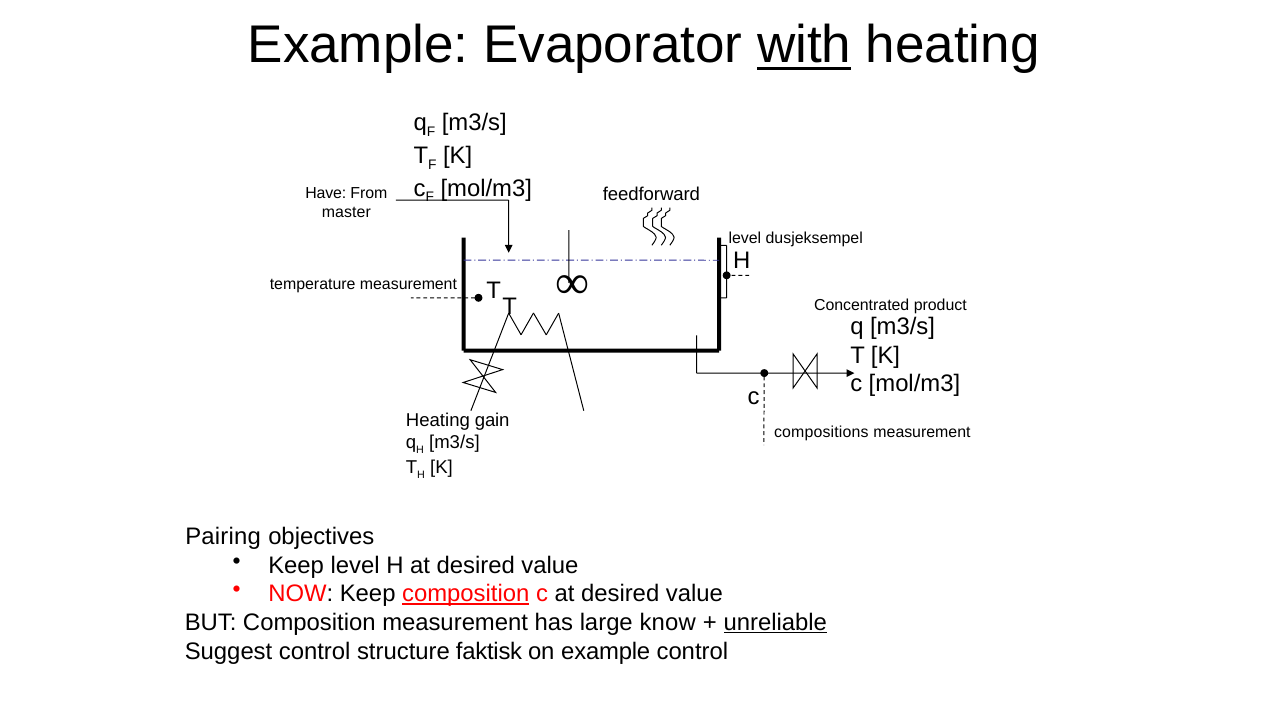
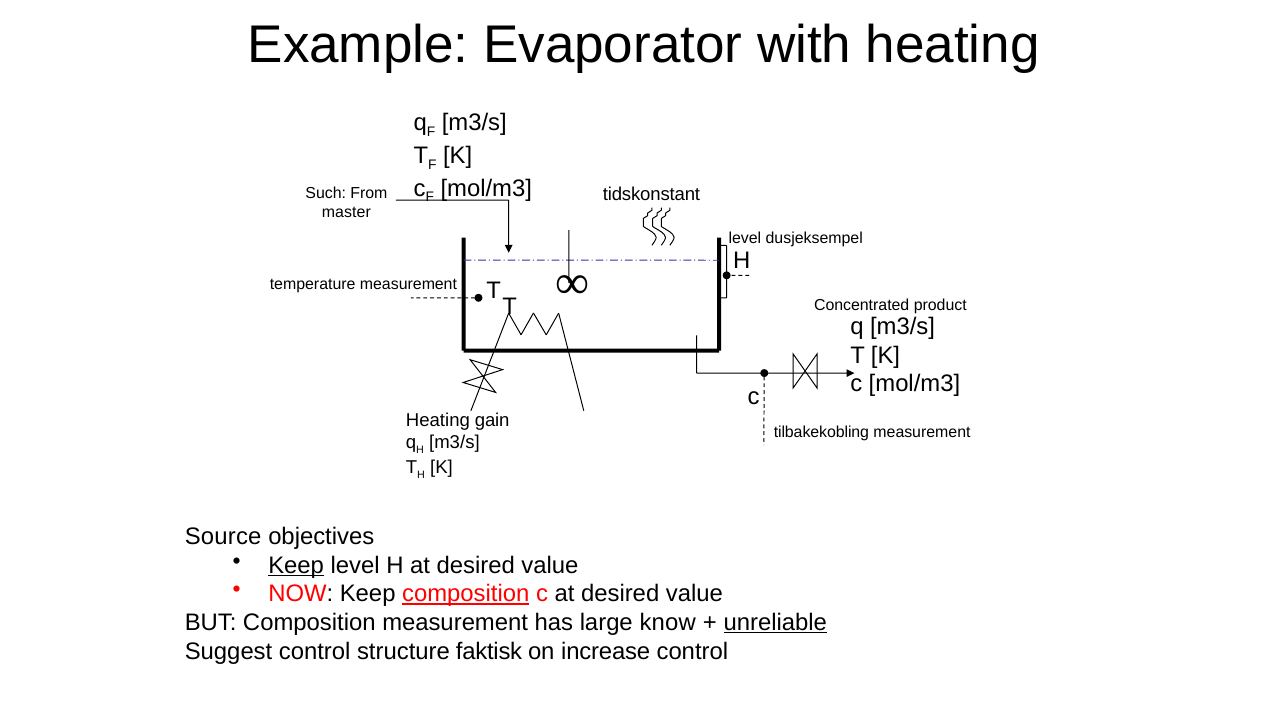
with underline: present -> none
Have: Have -> Such
feedforward: feedforward -> tidskonstant
compositions: compositions -> tilbakekobling
Pairing: Pairing -> Source
Keep at (296, 565) underline: none -> present
on example: example -> increase
